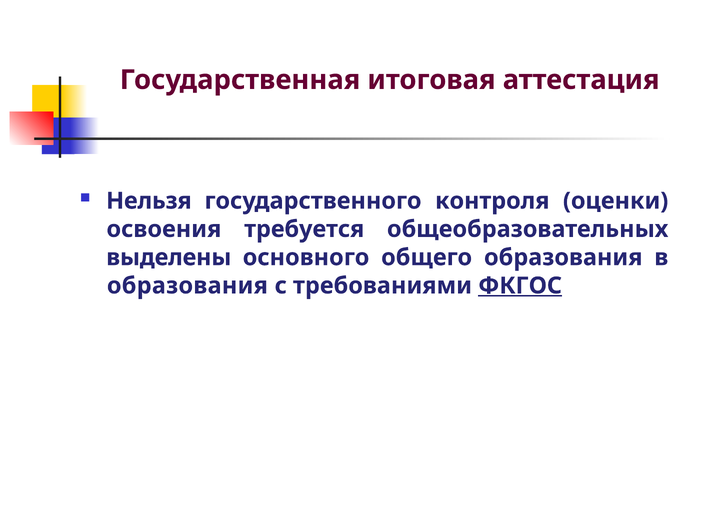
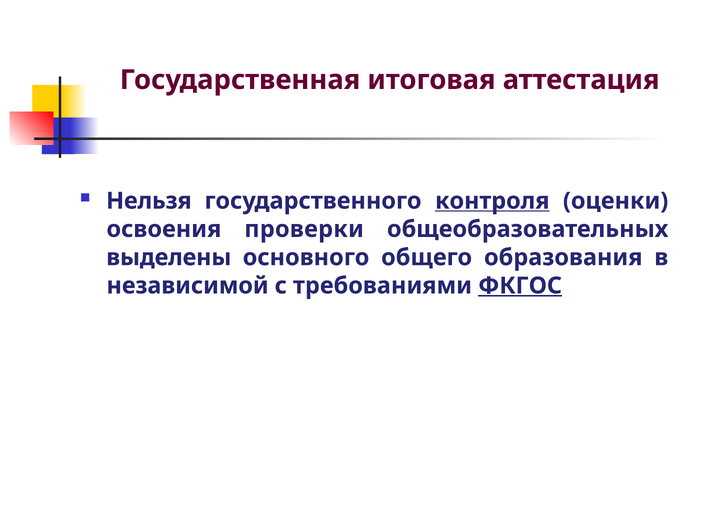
контроля underline: none -> present
требуется: требуется -> проверки
образования at (187, 285): образования -> независимой
